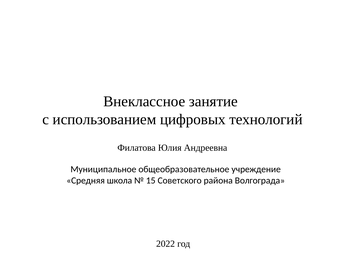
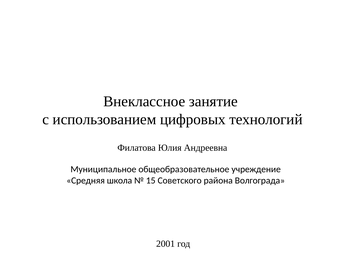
2022: 2022 -> 2001
